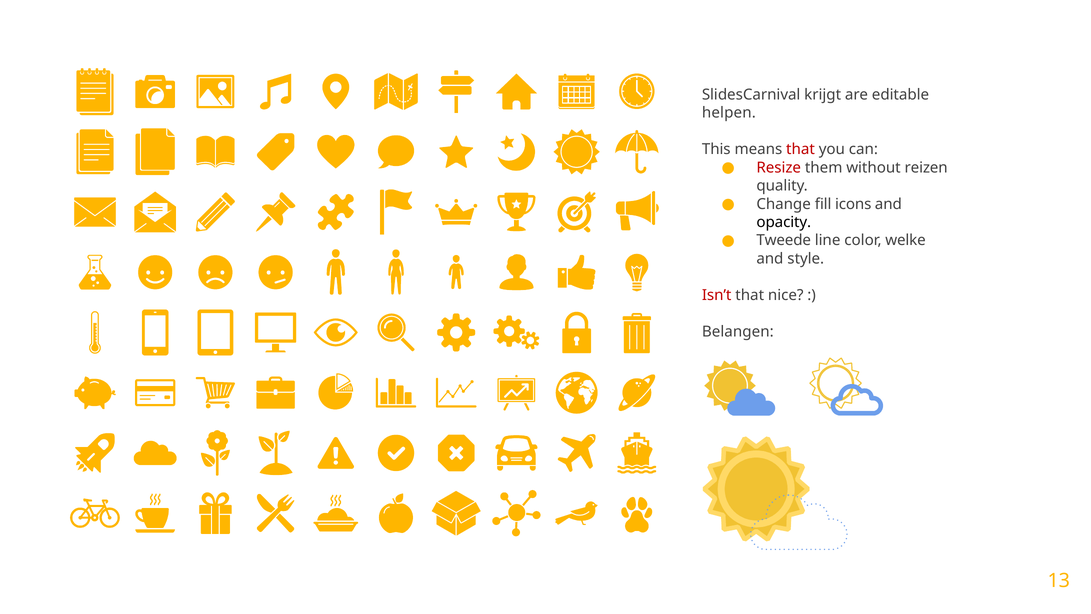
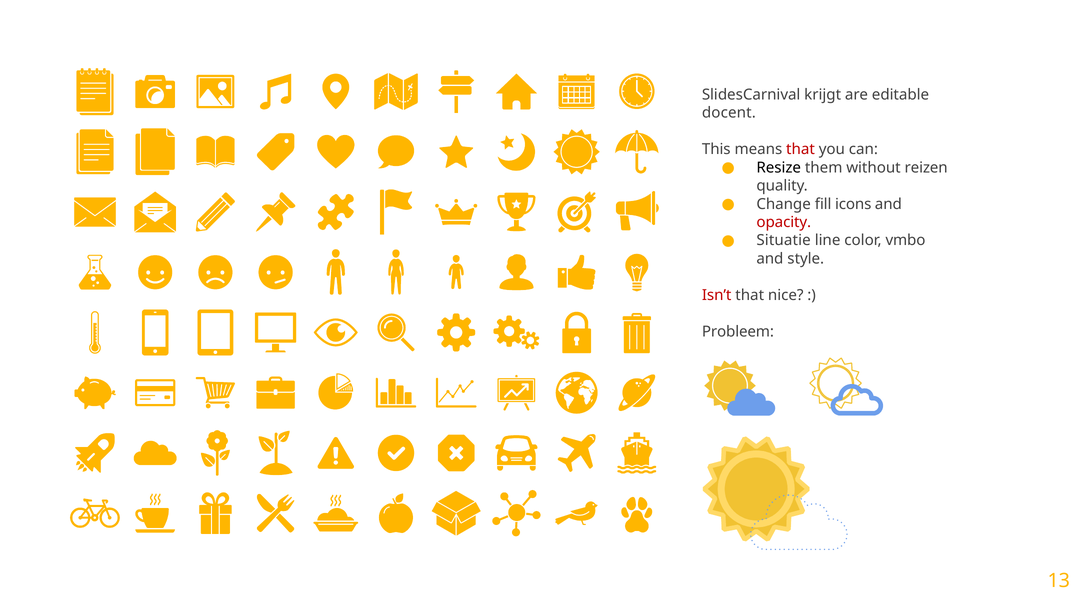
helpen: helpen -> docent
Resize colour: red -> black
opacity colour: black -> red
Tweede: Tweede -> Situatie
welke: welke -> vmbo
Belangen: Belangen -> Probleem
